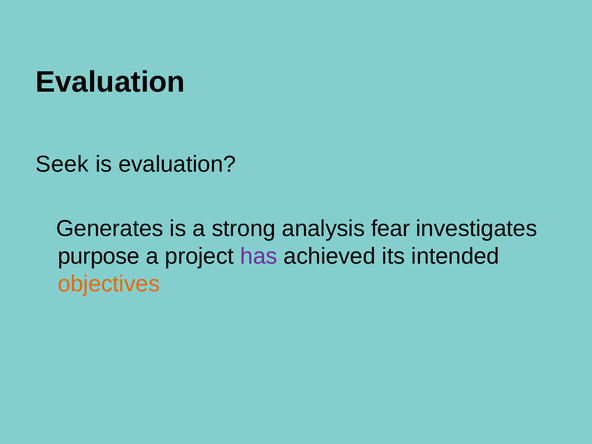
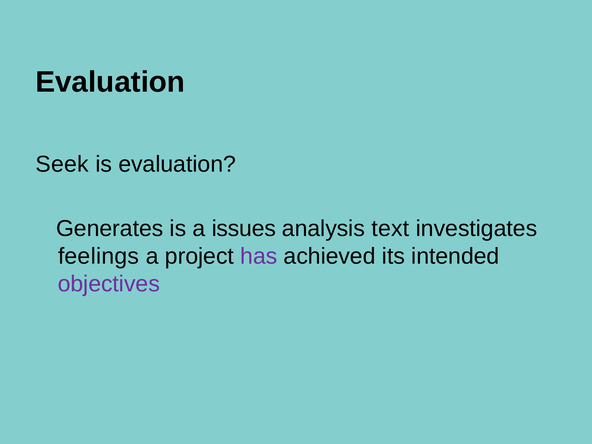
strong: strong -> issues
fear: fear -> text
purpose: purpose -> feelings
objectives colour: orange -> purple
